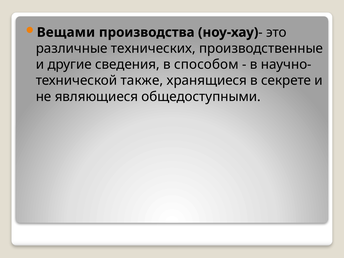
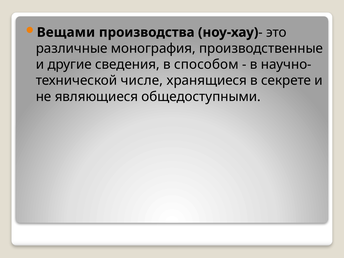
технических: технических -> монография
также: также -> числе
